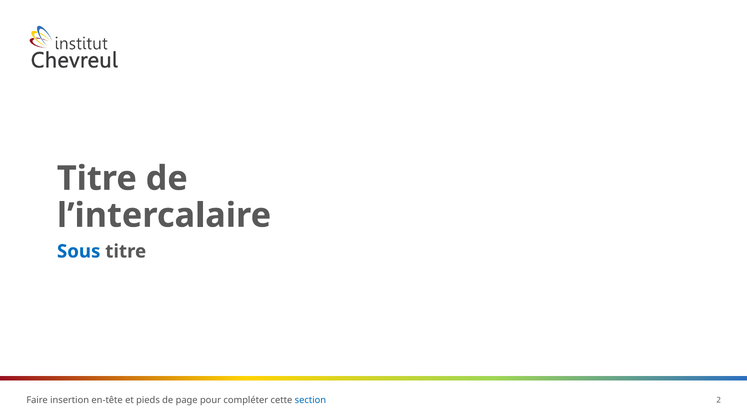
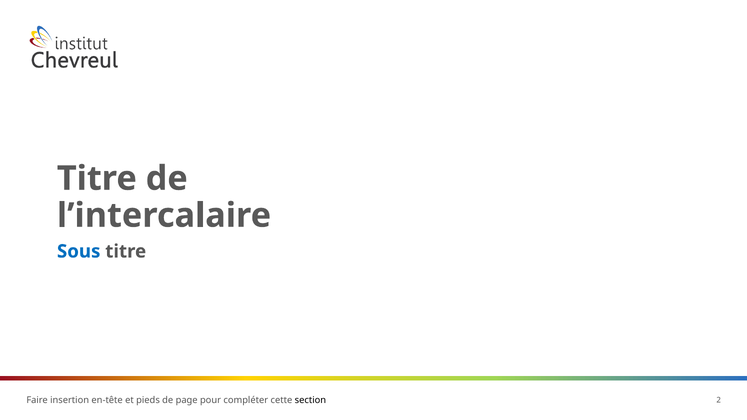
section colour: blue -> black
